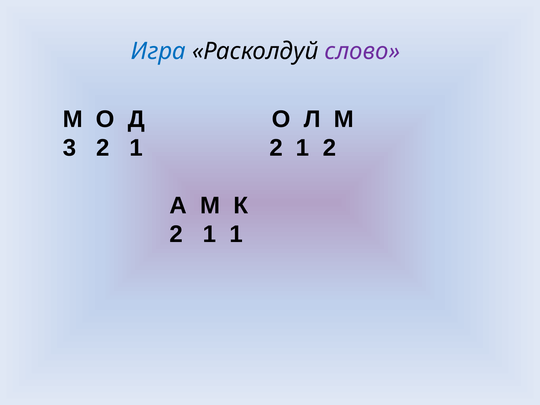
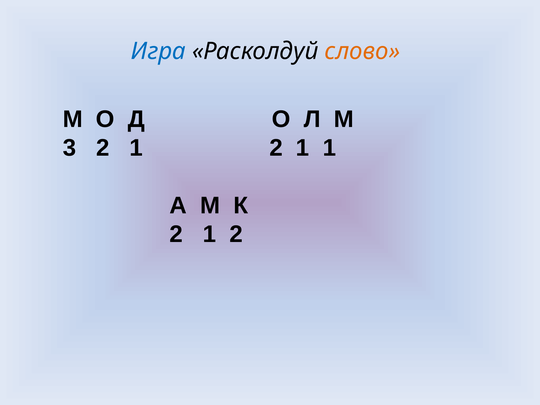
слово colour: purple -> orange
1 2 1 2: 2 -> 1
1 at (236, 234): 1 -> 2
